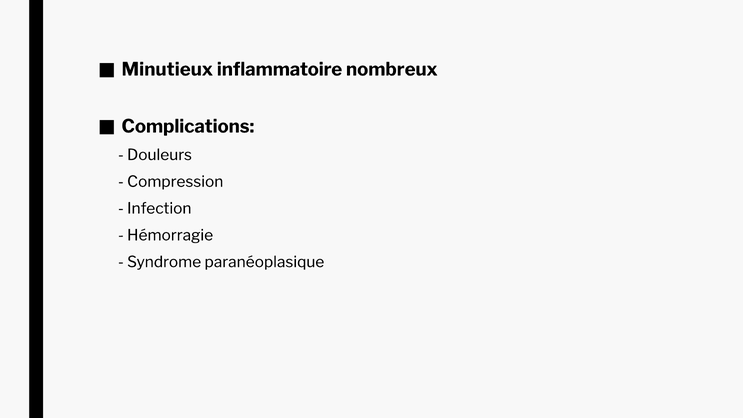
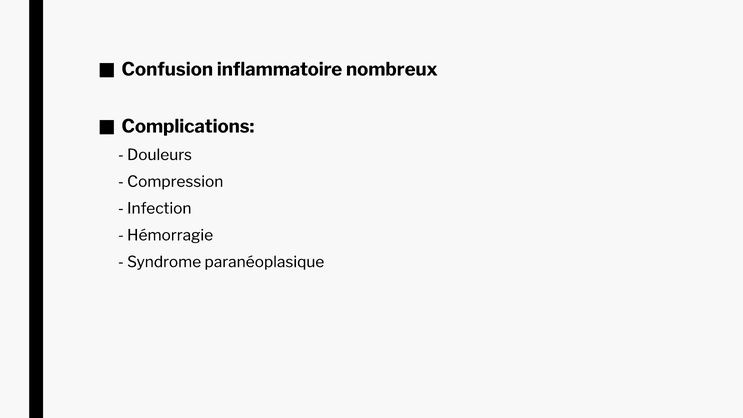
Minutieux: Minutieux -> Confusion
